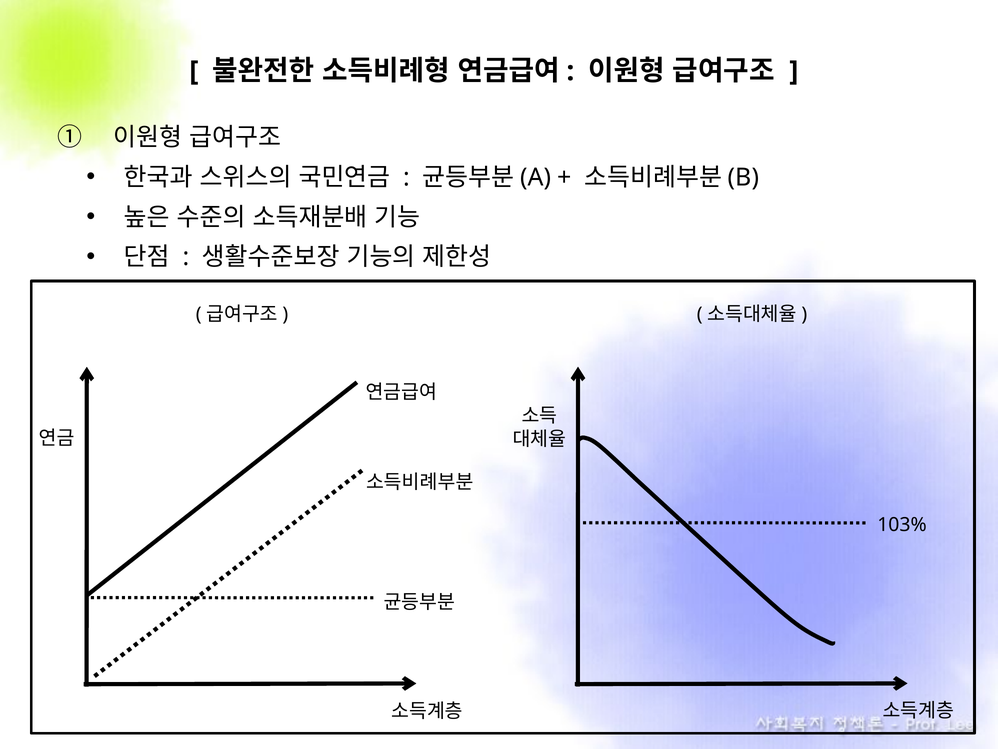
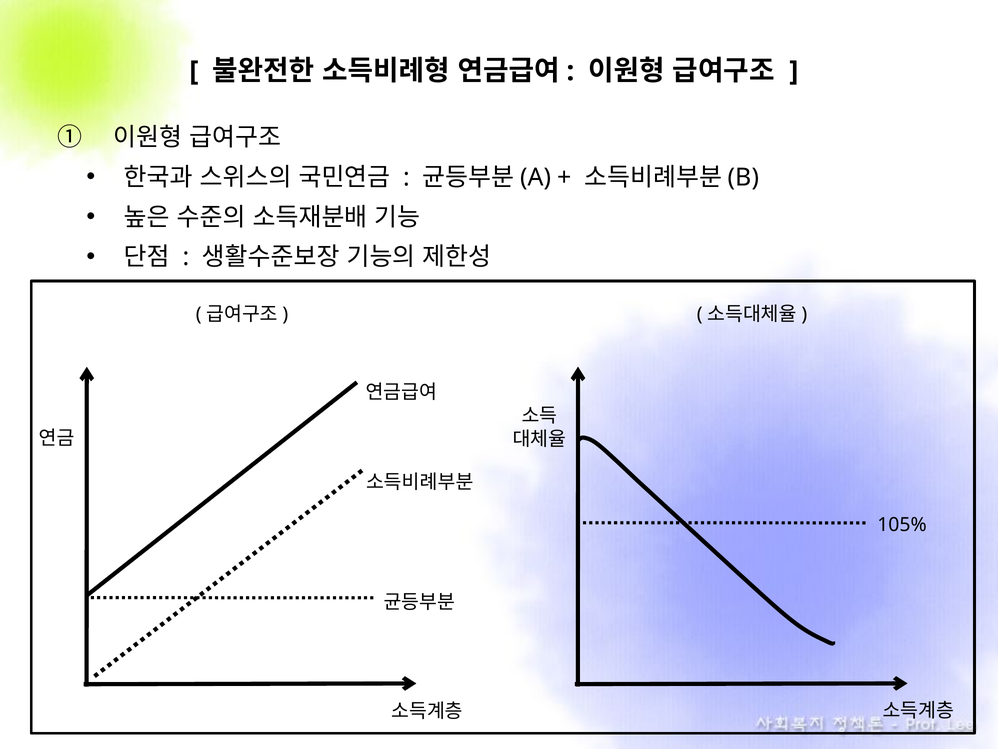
103%: 103% -> 105%
